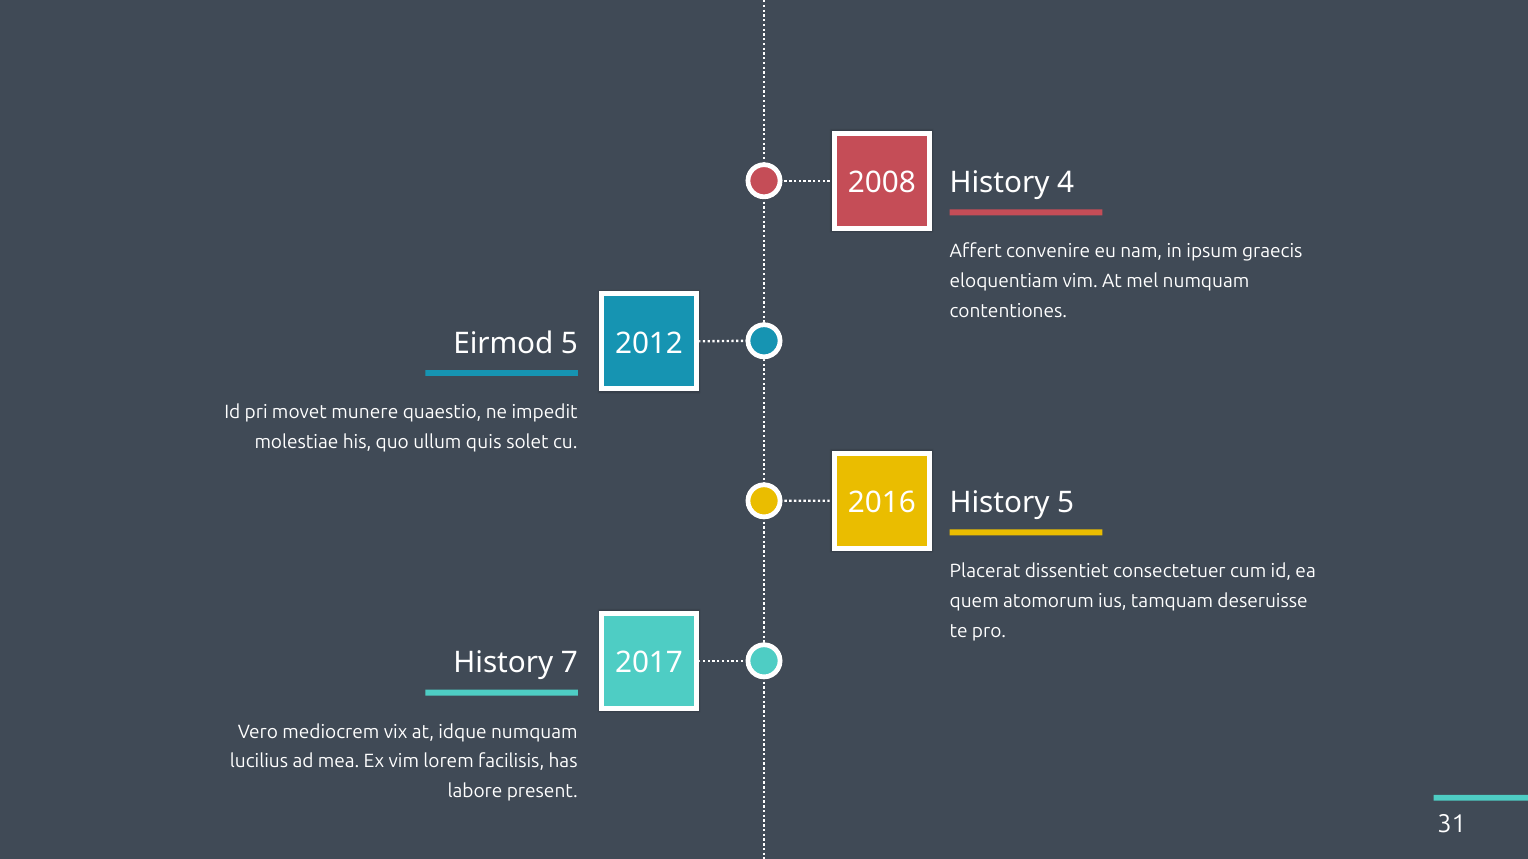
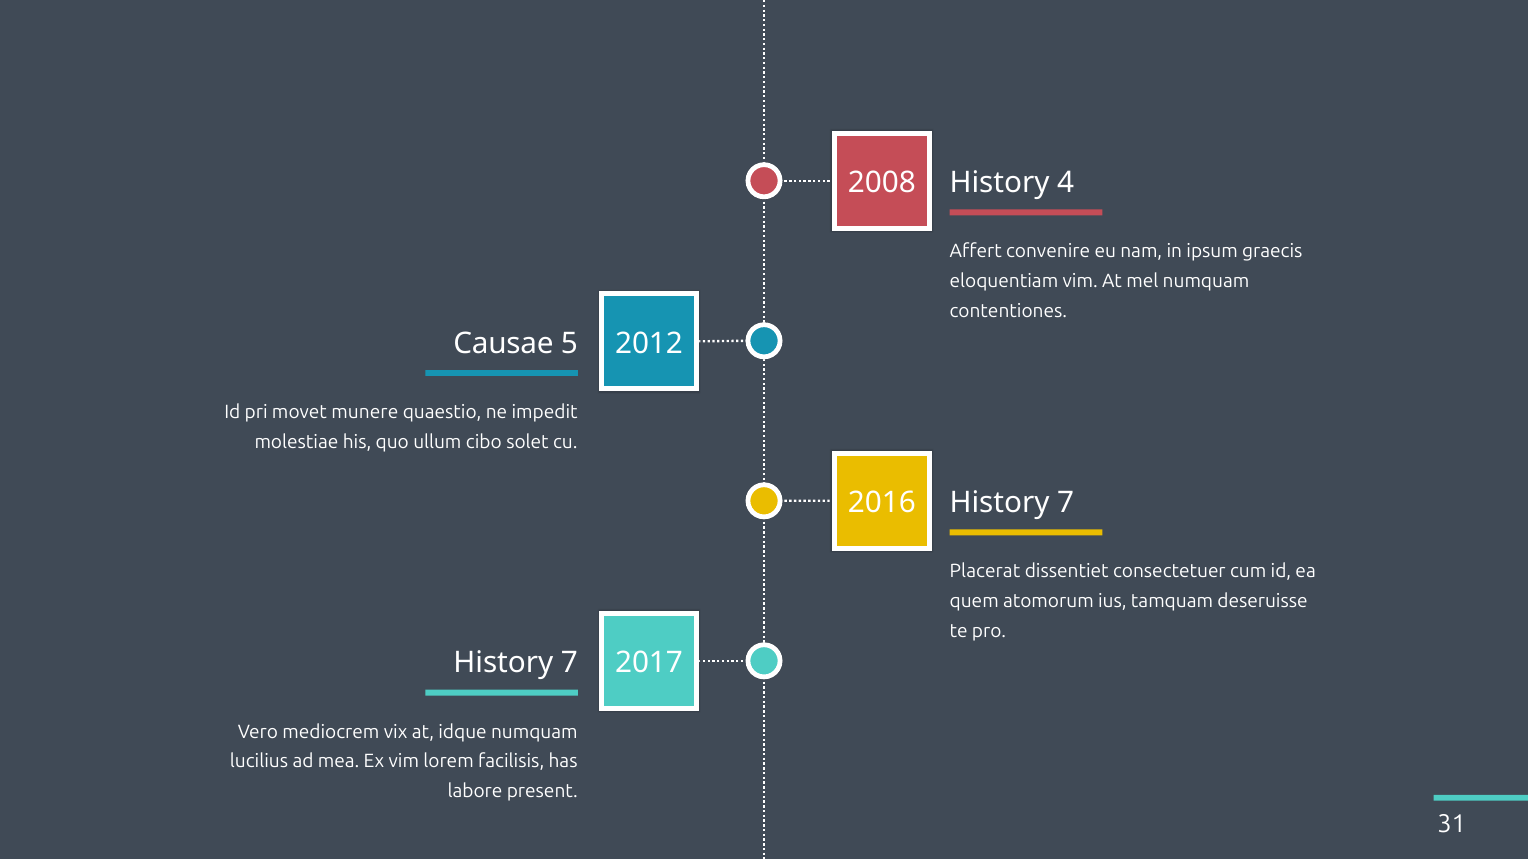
Eirmod: Eirmod -> Causae
quis: quis -> cibo
5 at (1066, 503): 5 -> 7
